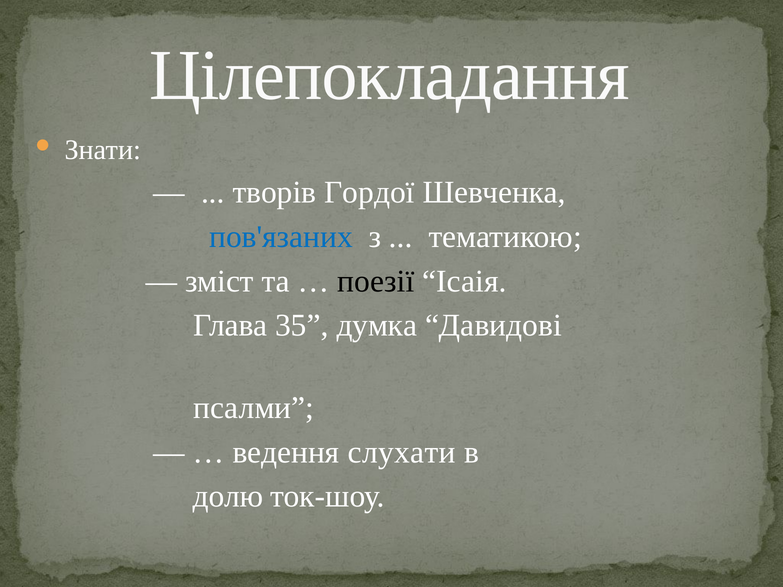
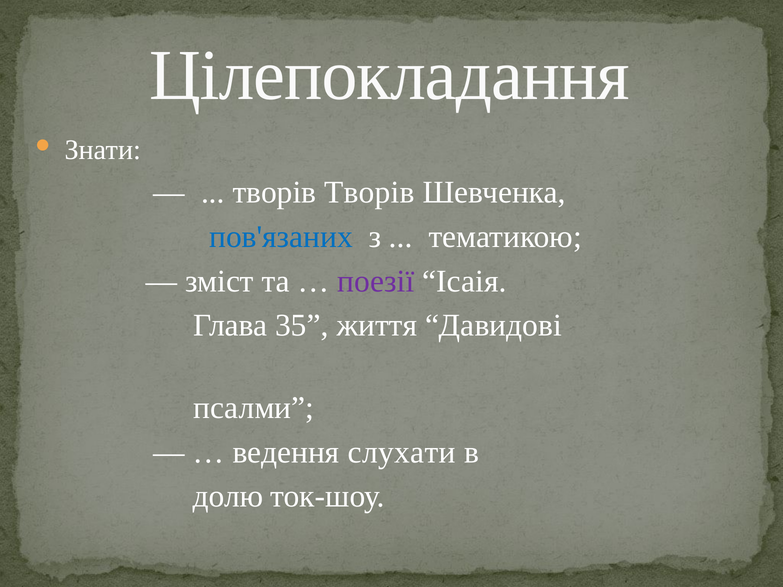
творів Гордої: Гордої -> Творів
поезії colour: black -> purple
думка: думка -> життя
